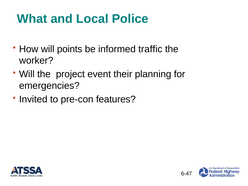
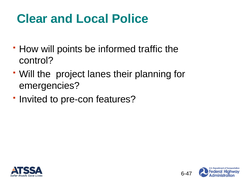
What: What -> Clear
worker: worker -> control
event: event -> lanes
